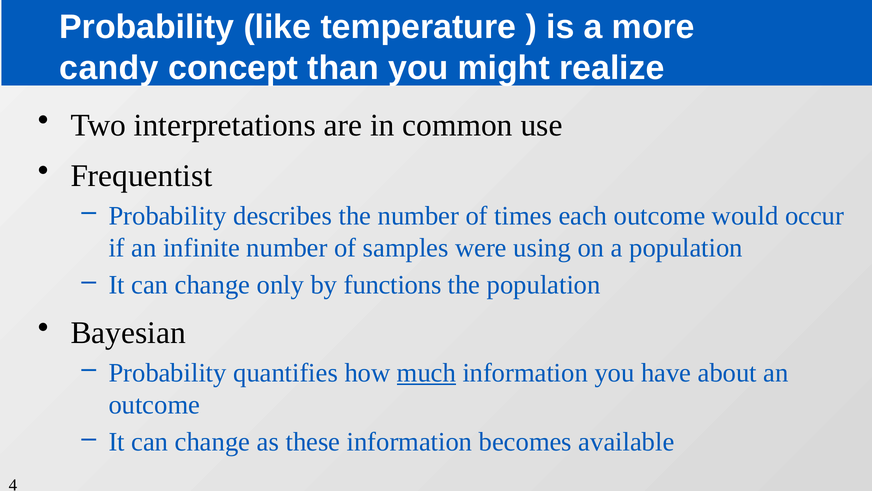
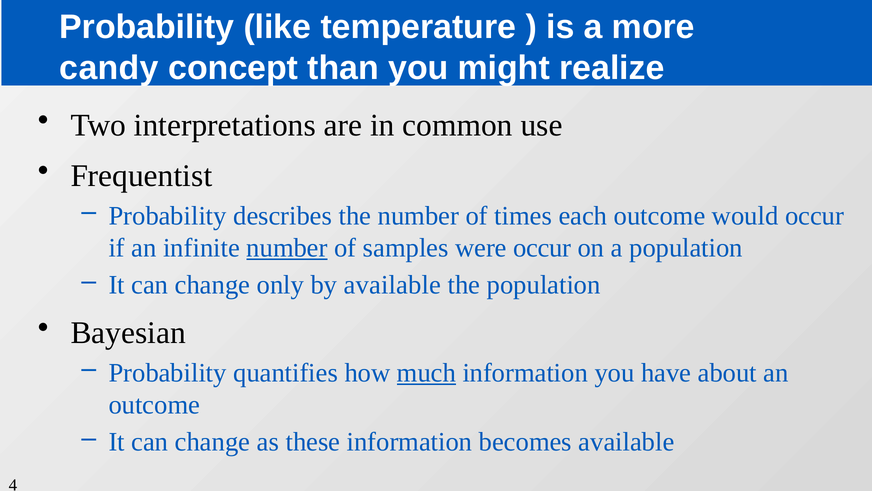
number at (287, 248) underline: none -> present
were using: using -> occur
by functions: functions -> available
